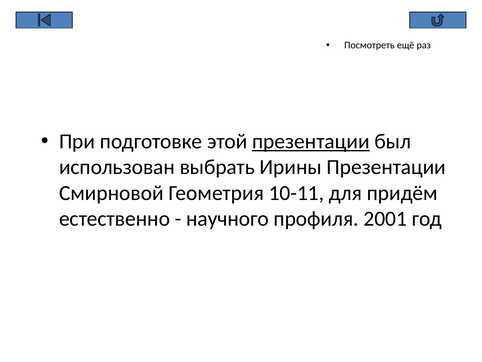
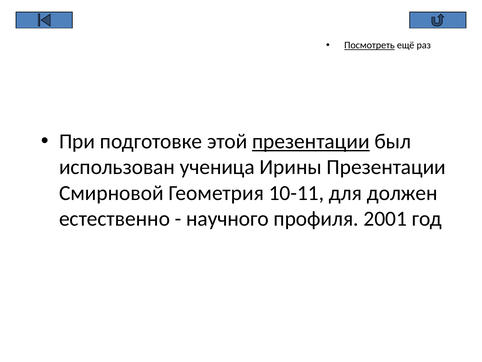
Посмотреть underline: none -> present
выбрать: выбрать -> ученица
придём: придём -> должен
